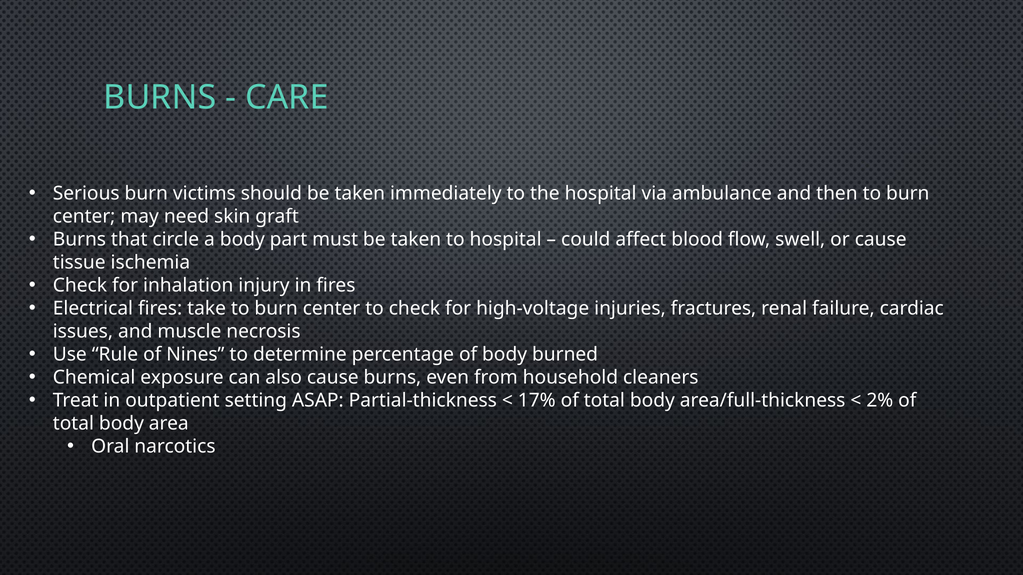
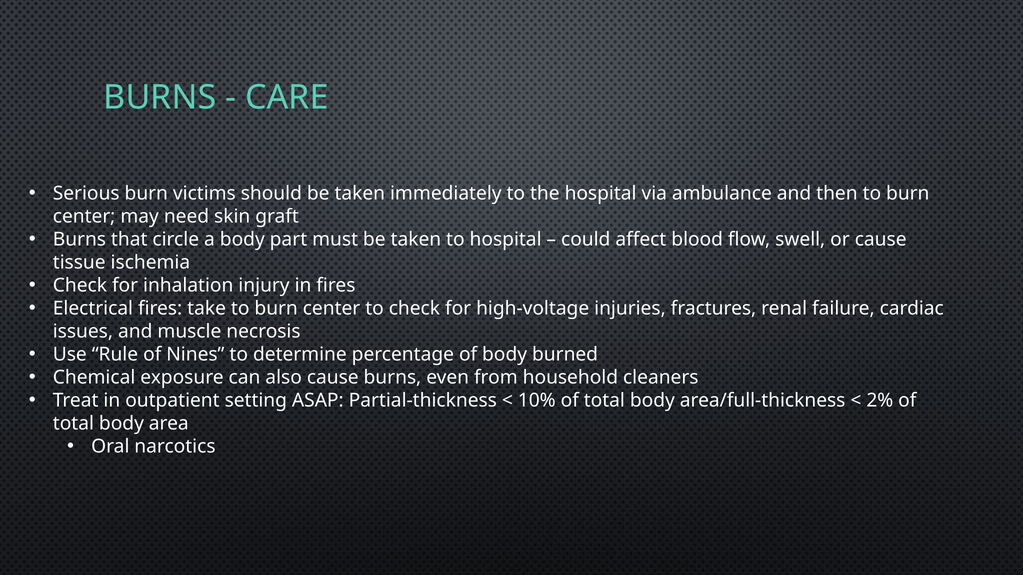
17%: 17% -> 10%
